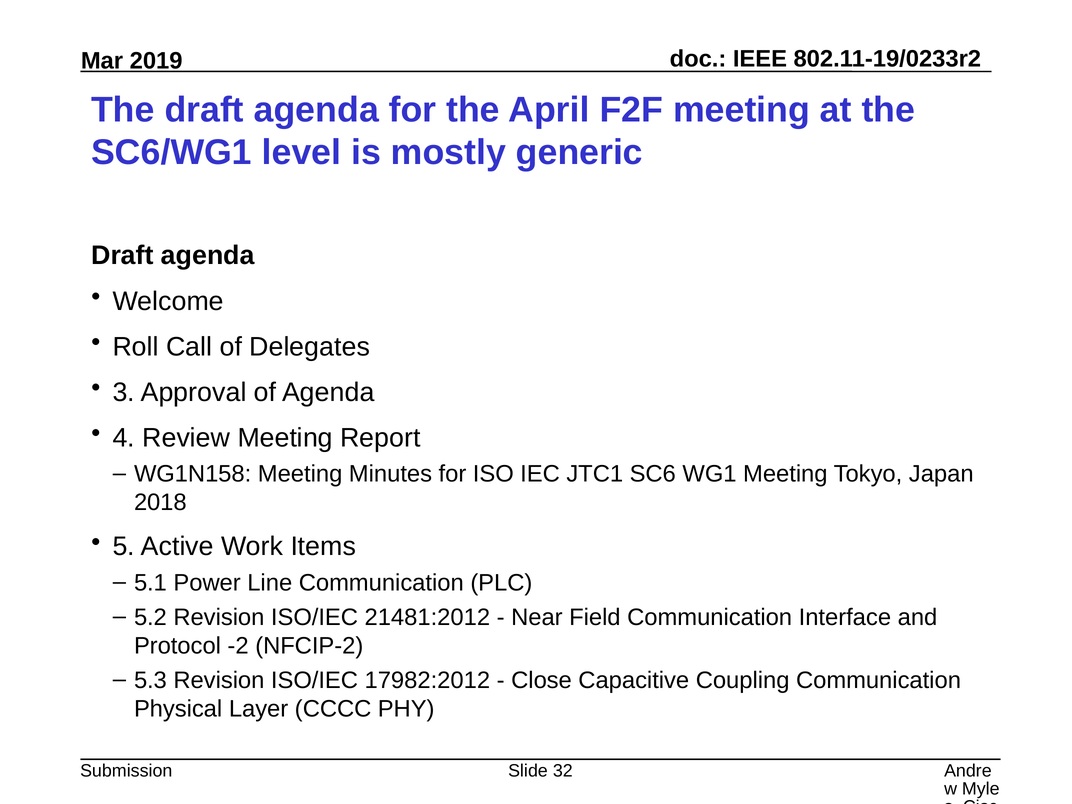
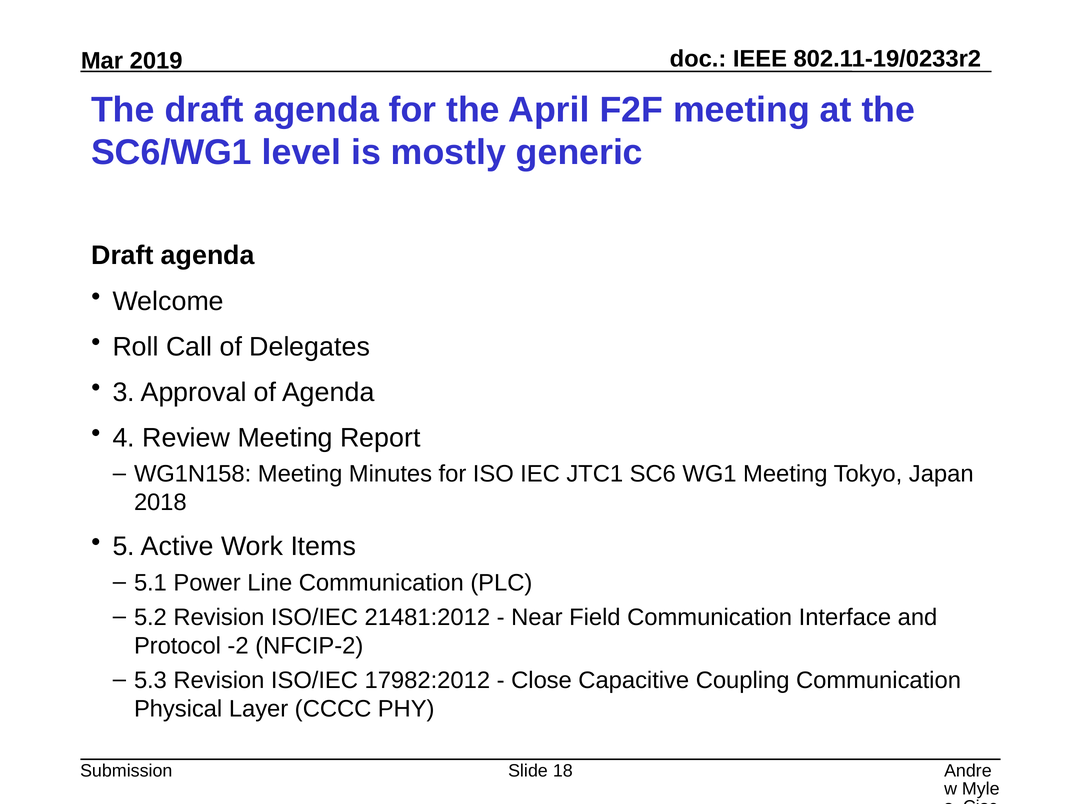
32: 32 -> 18
